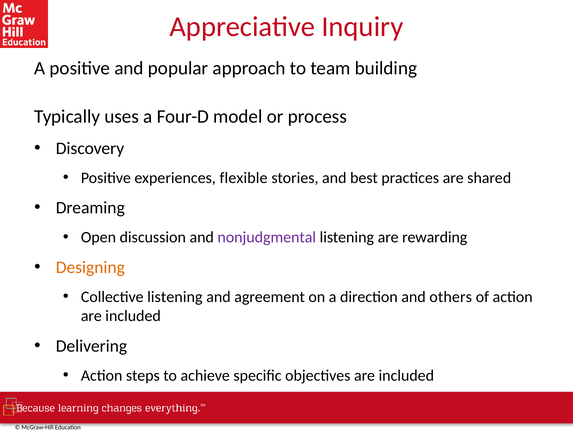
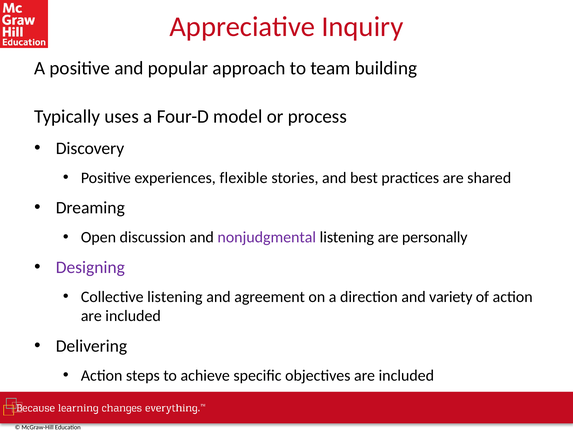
rewarding: rewarding -> personally
Designing colour: orange -> purple
others: others -> variety
